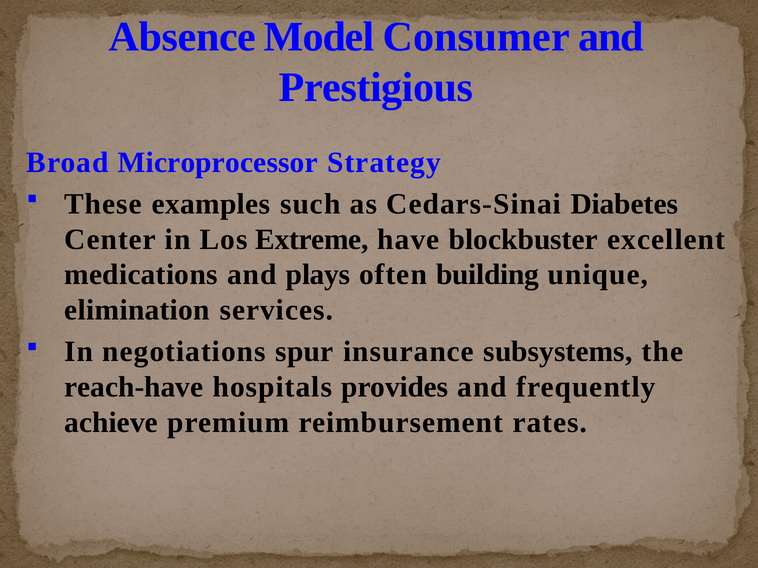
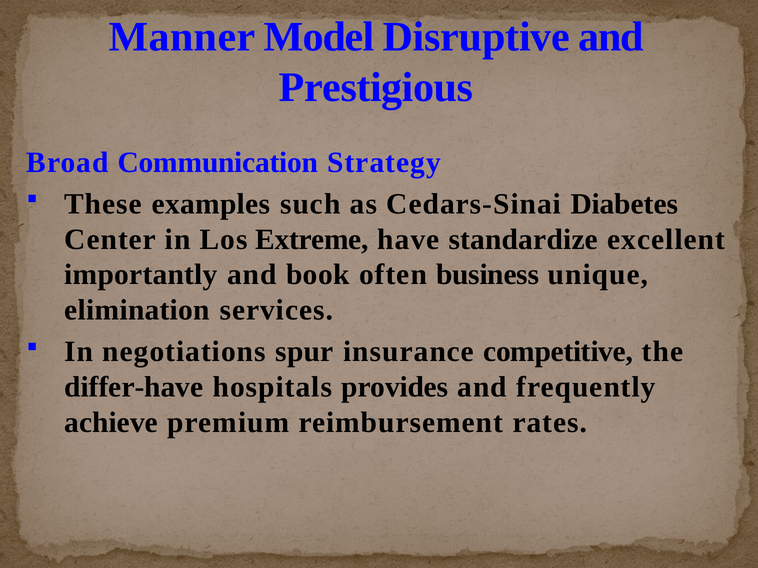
Absence: Absence -> Manner
Consumer: Consumer -> Disruptive
Microprocessor: Microprocessor -> Communication
blockbuster: blockbuster -> standardize
medications: medications -> importantly
plays: plays -> book
building: building -> business
subsystems: subsystems -> competitive
reach-have: reach-have -> differ-have
